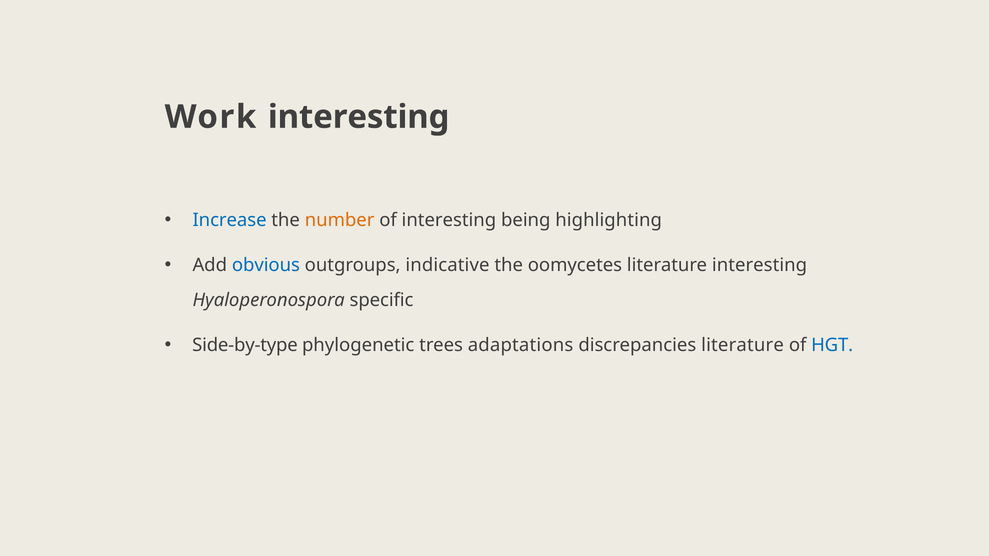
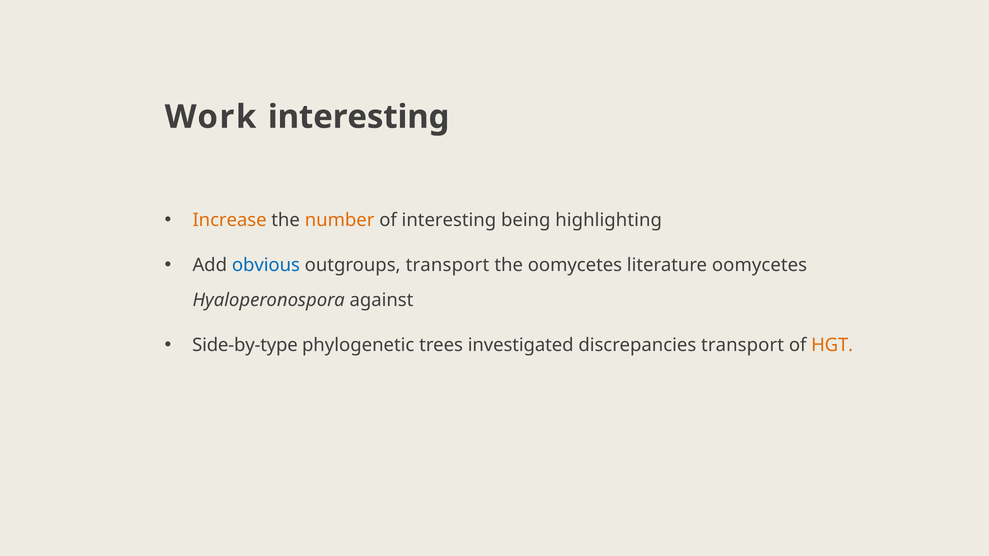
Increase colour: blue -> orange
outgroups indicative: indicative -> transport
literature interesting: interesting -> oomycetes
specific: specific -> against
adaptations: adaptations -> investigated
discrepancies literature: literature -> transport
HGT colour: blue -> orange
